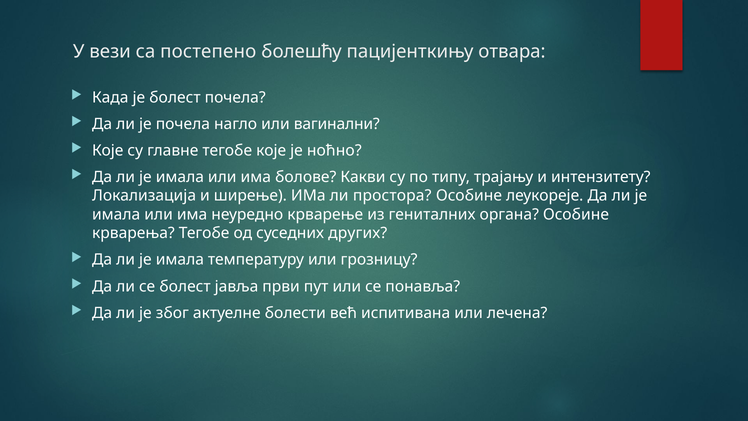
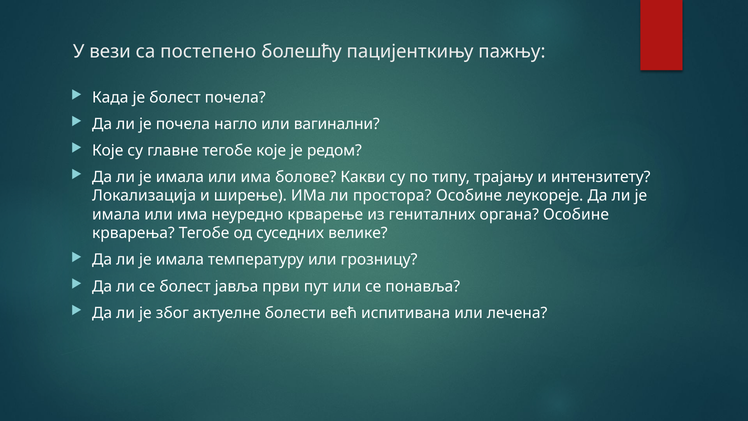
отвара: отвара -> пажњу
ноћно: ноћно -> редом
других: других -> велике
